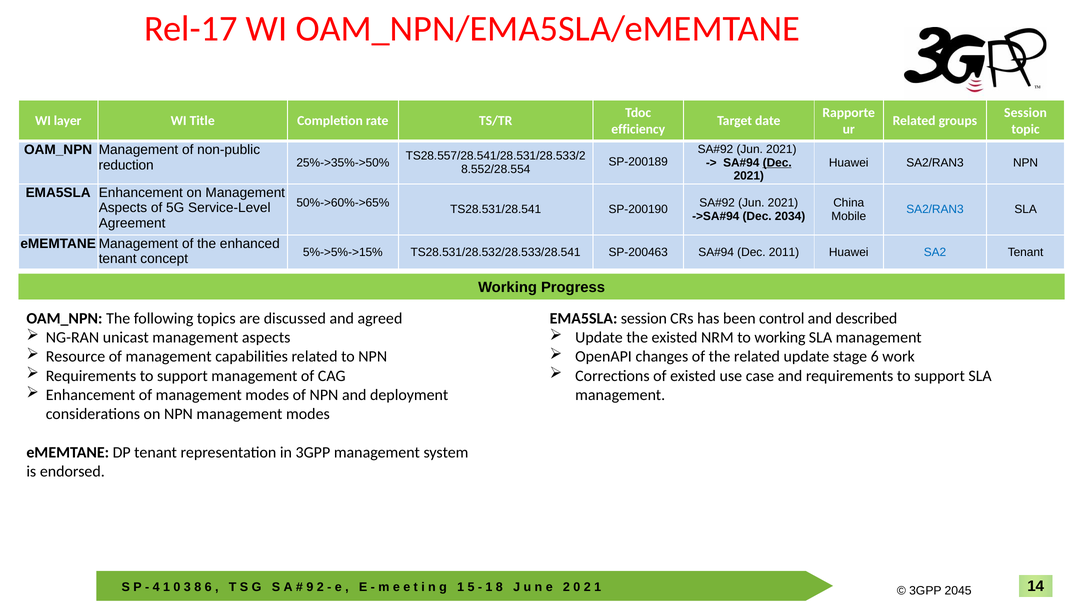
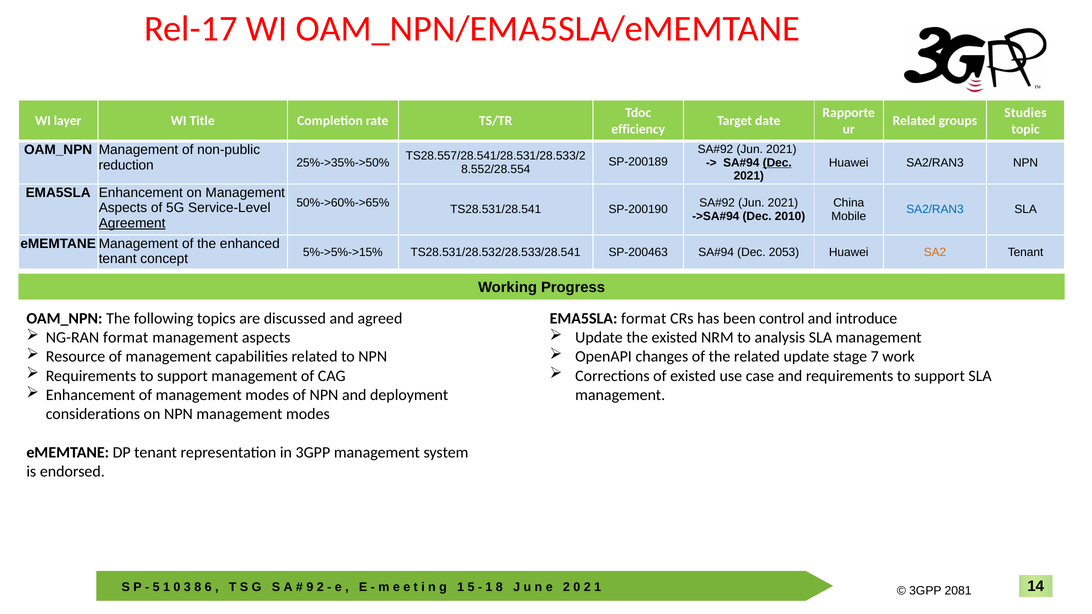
Session at (1025, 113): Session -> Studies
2034: 2034 -> 2010
Agreement underline: none -> present
2011: 2011 -> 2053
SA2 colour: blue -> orange
session at (644, 319): session -> format
described: described -> introduce
NG-RAN unicast: unicast -> format
to working: working -> analysis
stage 6: 6 -> 7
4 at (156, 587): 4 -> 5
2045: 2045 -> 2081
